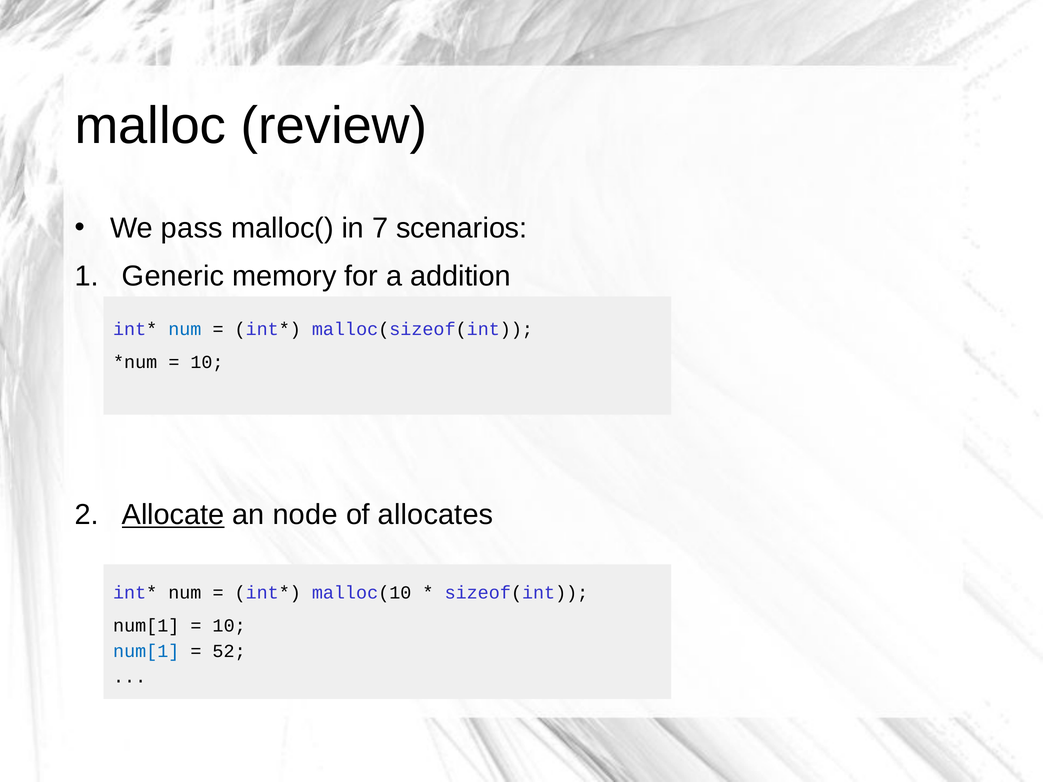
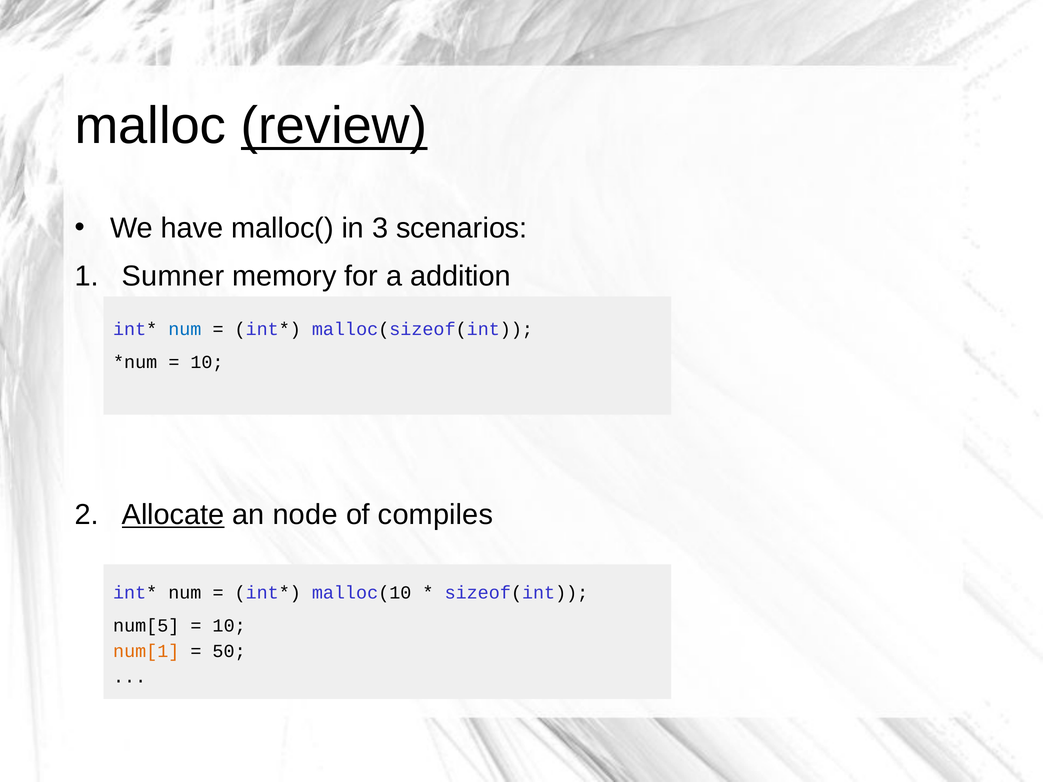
review underline: none -> present
pass: pass -> have
7: 7 -> 3
Generic: Generic -> Sumner
allocates: allocates -> compiles
num[1 at (146, 626): num[1 -> num[5
num[1 at (146, 651) colour: blue -> orange
52: 52 -> 50
